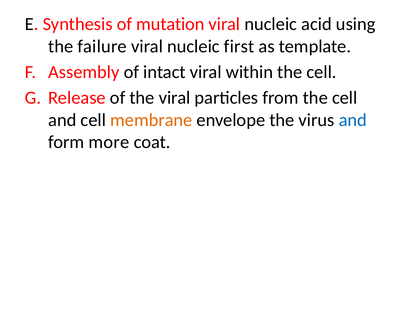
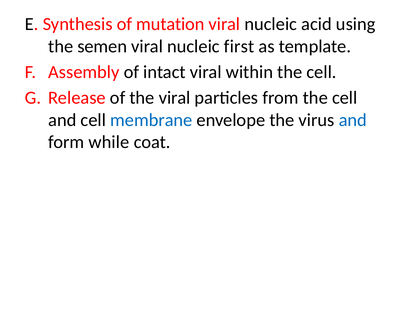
failure: failure -> semen
membrane colour: orange -> blue
more: more -> while
